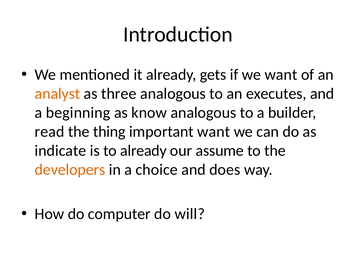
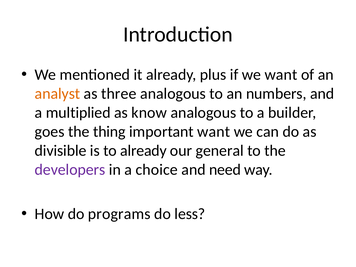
gets: gets -> plus
executes: executes -> numbers
beginning: beginning -> multiplied
read: read -> goes
indicate: indicate -> divisible
assume: assume -> general
developers colour: orange -> purple
does: does -> need
computer: computer -> programs
will: will -> less
